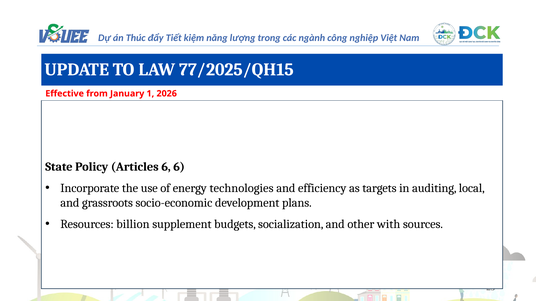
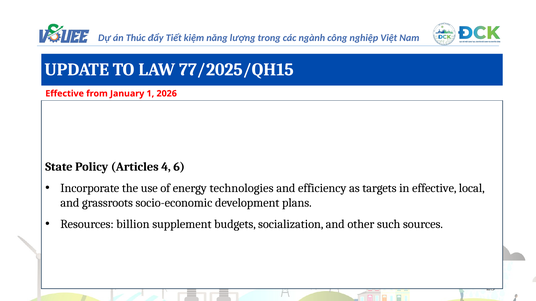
Articles 6: 6 -> 4
in auditing: auditing -> effective
with: with -> such
